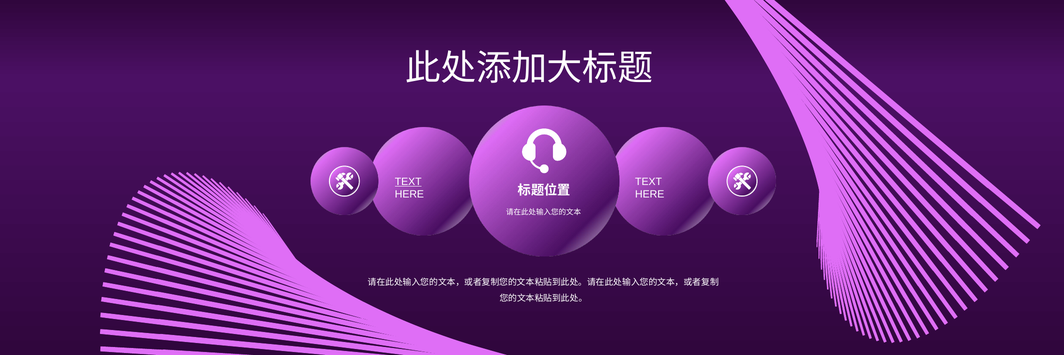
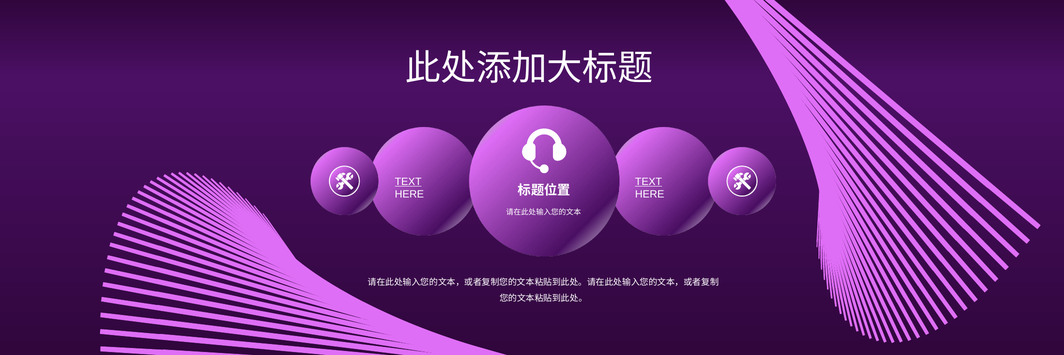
TEXT at (649, 181) underline: none -> present
